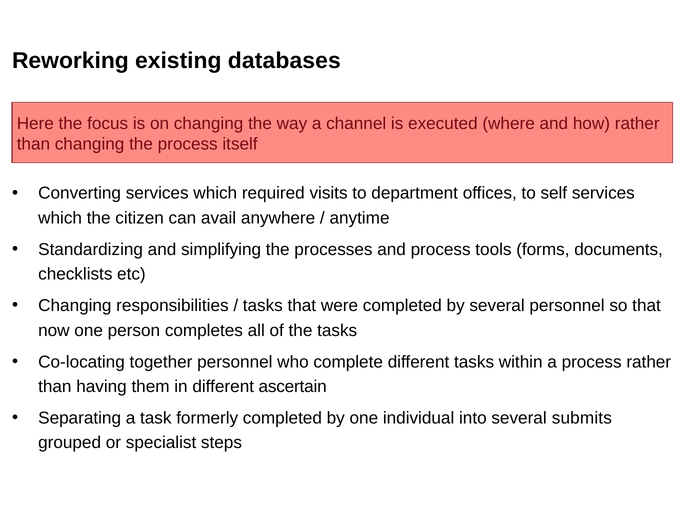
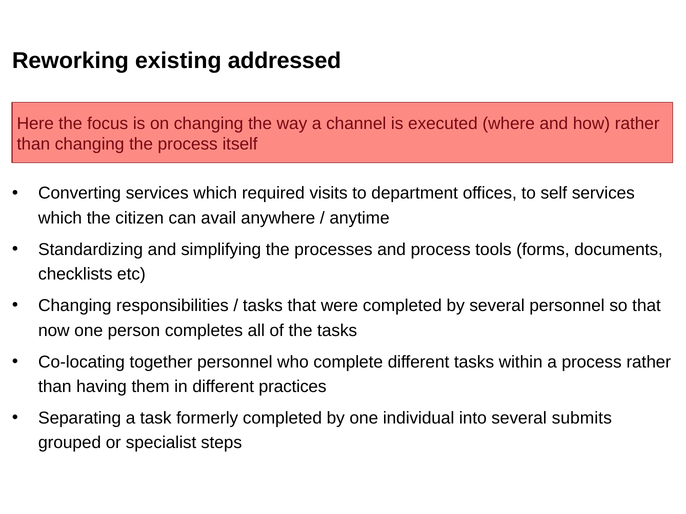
databases: databases -> addressed
ascertain: ascertain -> practices
